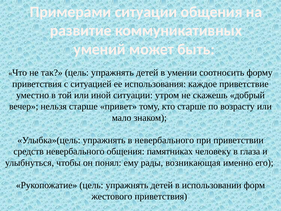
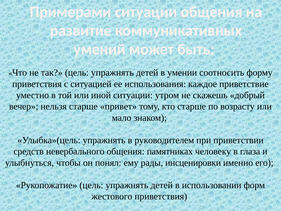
в невербального: невербального -> руководителем
возникающая: возникающая -> инсценировки
